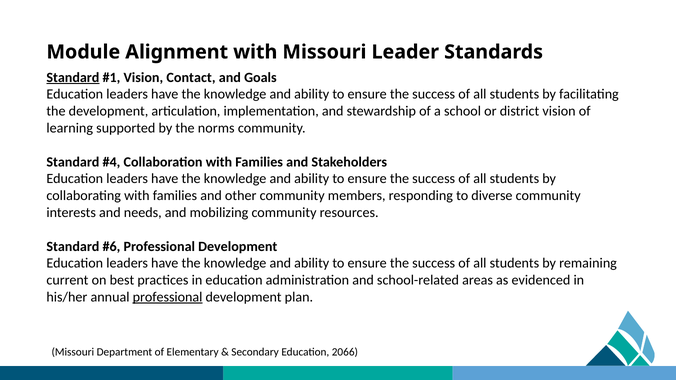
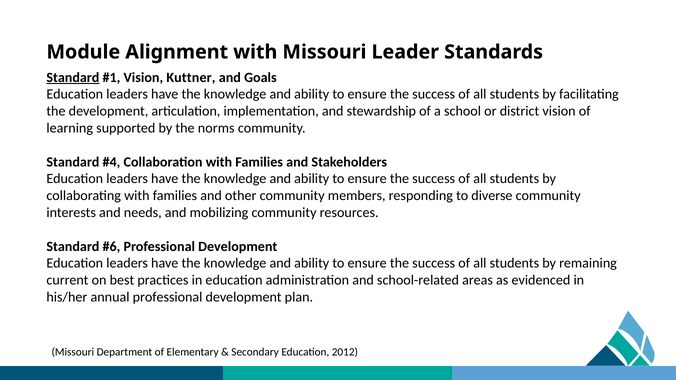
Contact: Contact -> Kuttner
professional at (168, 297) underline: present -> none
2066: 2066 -> 2012
